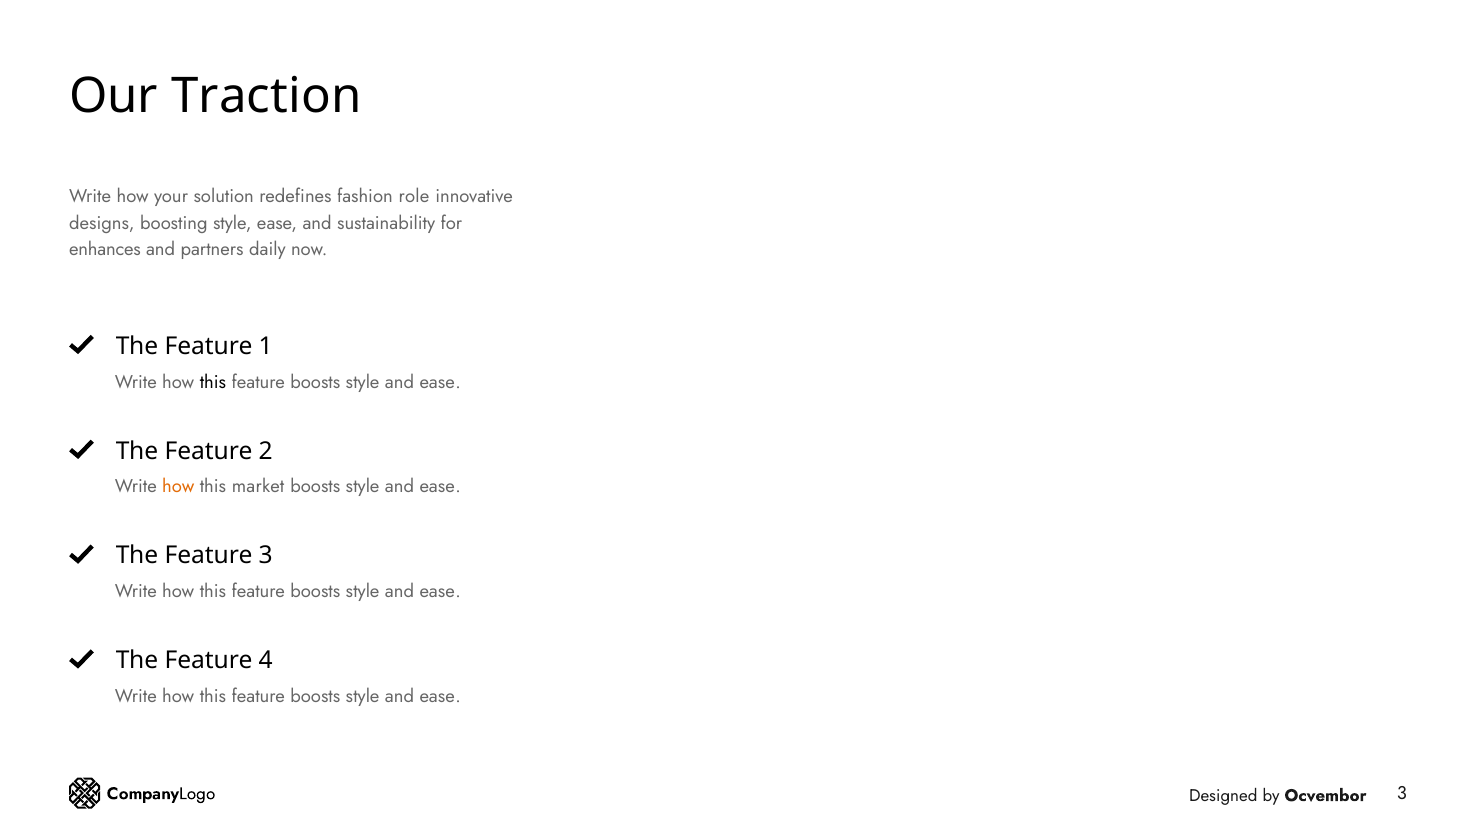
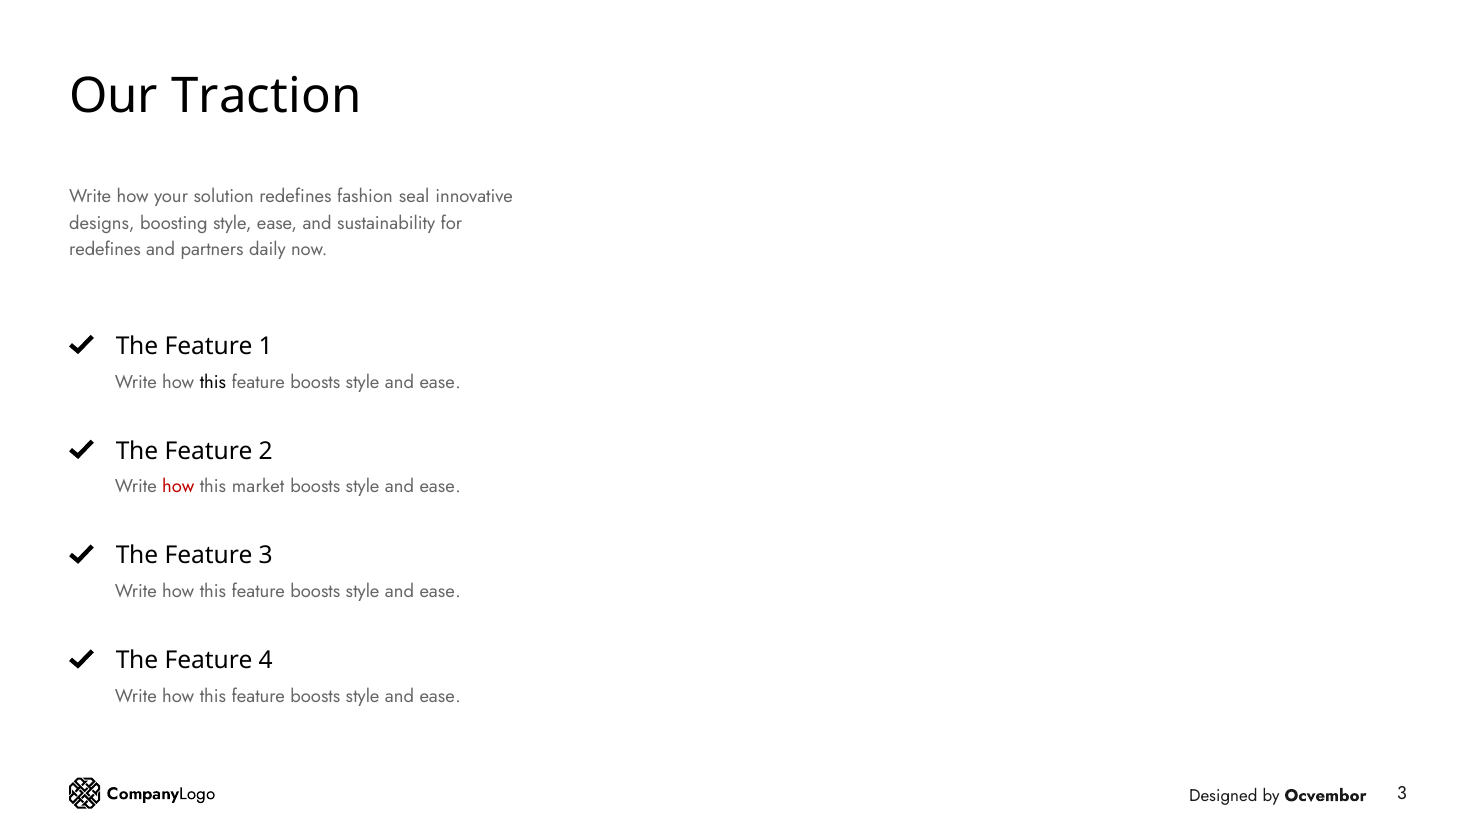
role: role -> seal
enhances at (105, 250): enhances -> redefines
how at (178, 487) colour: orange -> red
